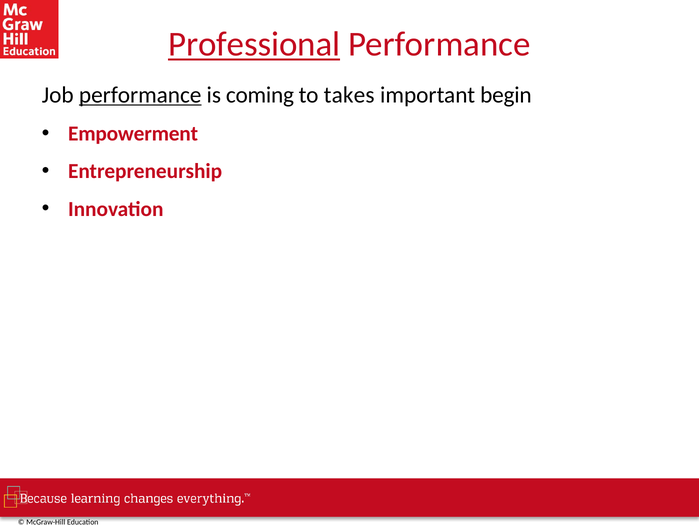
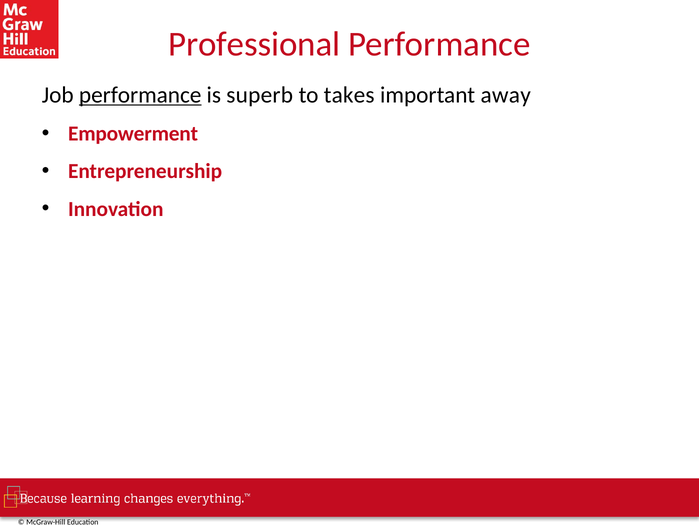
Professional underline: present -> none
coming: coming -> superb
begin: begin -> away
